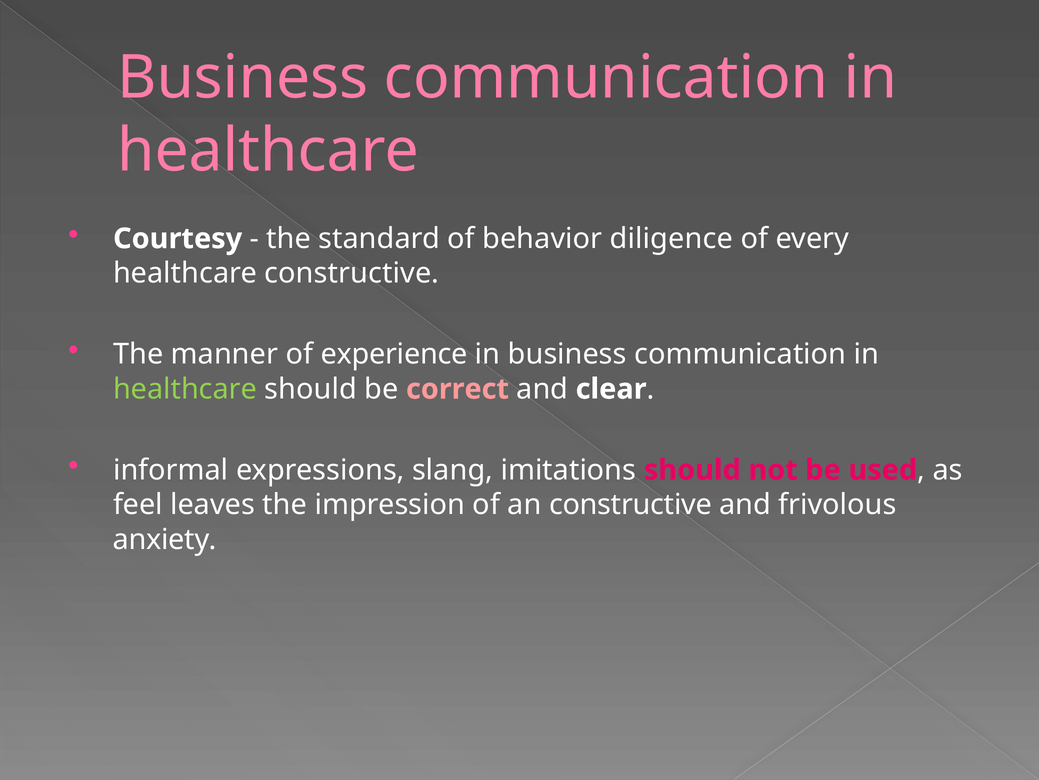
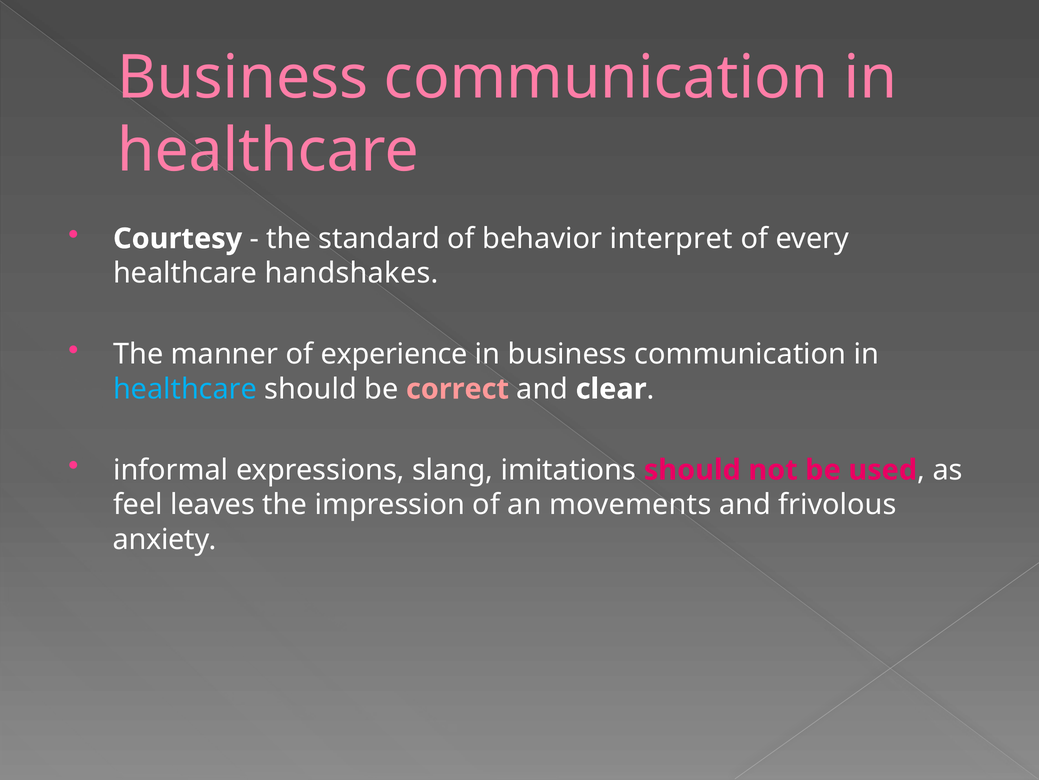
diligence: diligence -> interpret
healthcare constructive: constructive -> handshakes
healthcare at (185, 389) colour: light green -> light blue
an constructive: constructive -> movements
